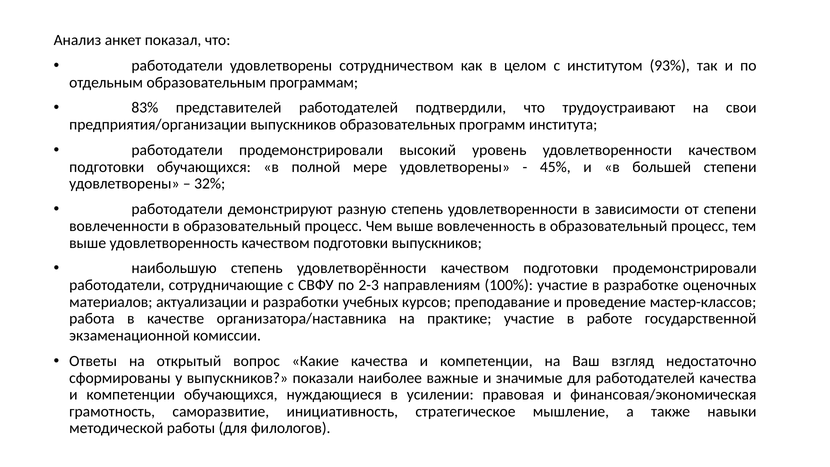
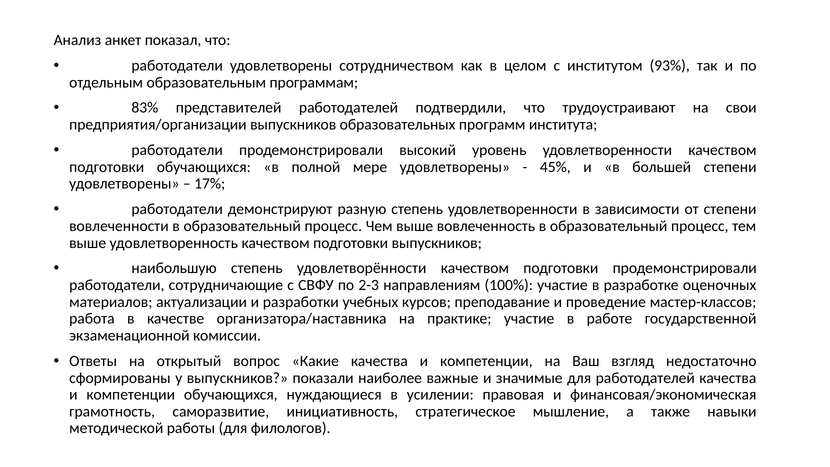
32%: 32% -> 17%
